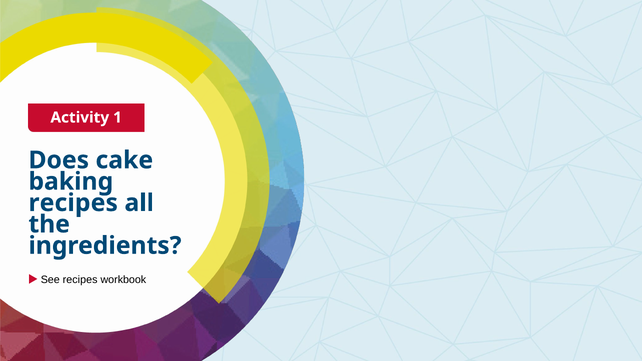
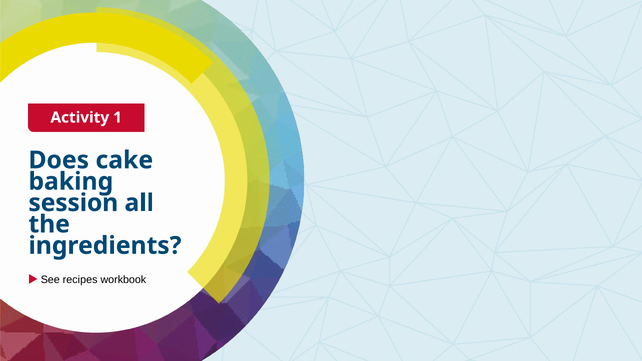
recipes at (73, 203): recipes -> session
